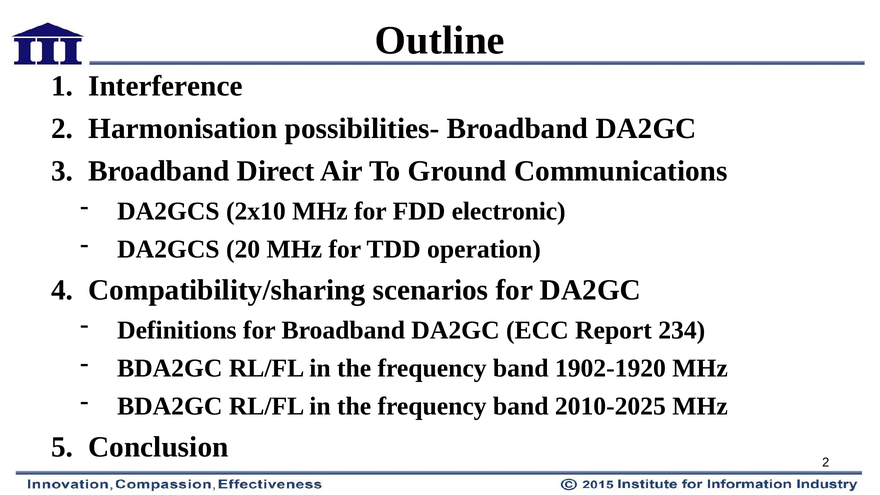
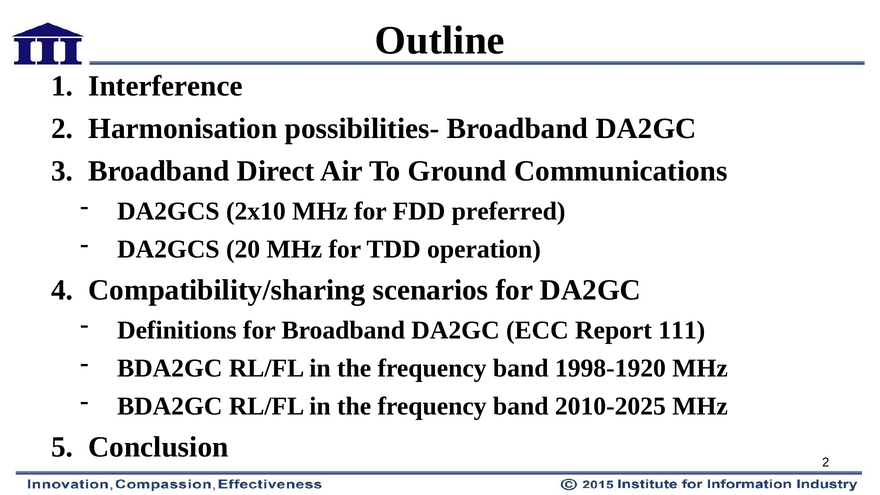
electronic: electronic -> preferred
234: 234 -> 111
1902-1920: 1902-1920 -> 1998-1920
